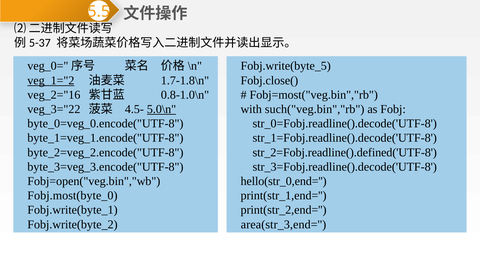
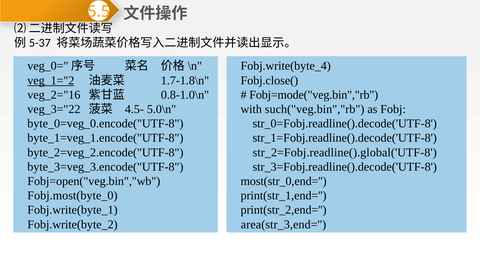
Fobj.write(byte_5: Fobj.write(byte_5 -> Fobj.write(byte_4
Fobj=most("veg.bin","rb: Fobj=most("veg.bin","rb -> Fobj=mode("veg.bin","rb
5.0\n underline: present -> none
str_2=Fobj.readline().defined('UTF-8: str_2=Fobj.readline().defined('UTF-8 -> str_2=Fobj.readline().global('UTF-8
hello(str_0,end=: hello(str_0,end= -> most(str_0,end=
